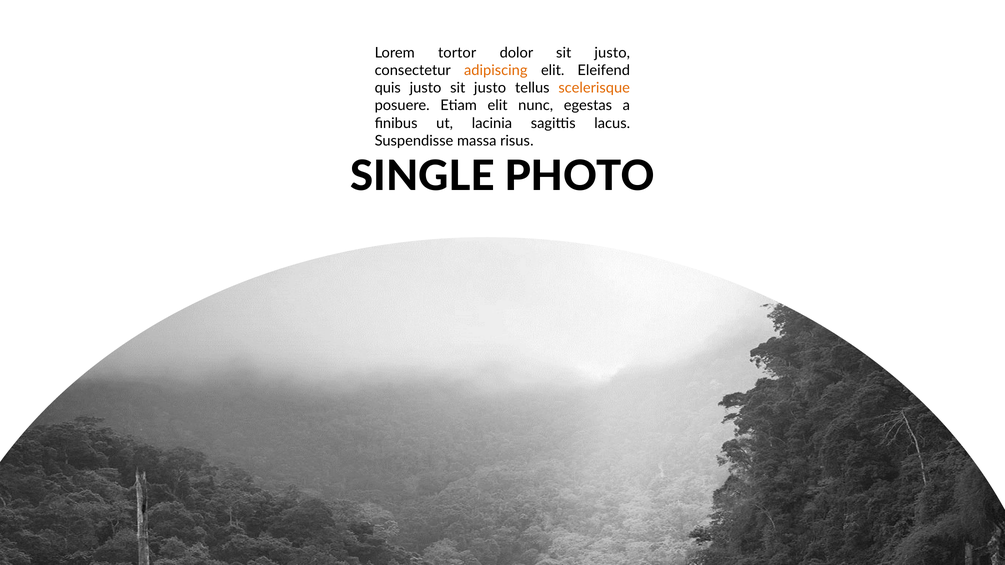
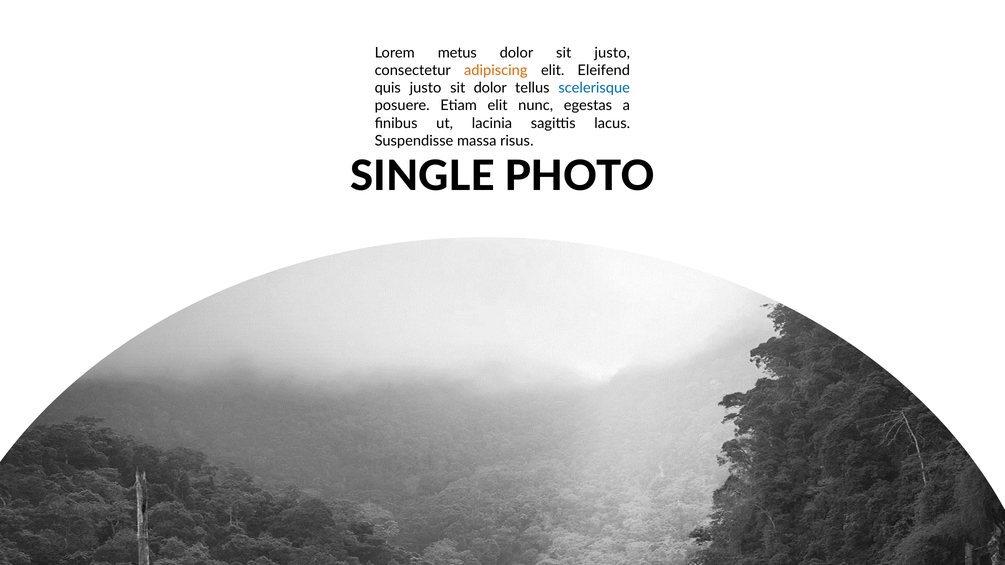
tortor: tortor -> metus
justo sit justo: justo -> dolor
scelerisque colour: orange -> blue
